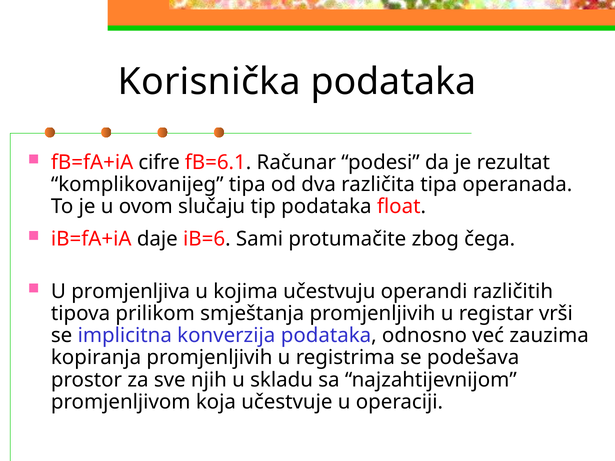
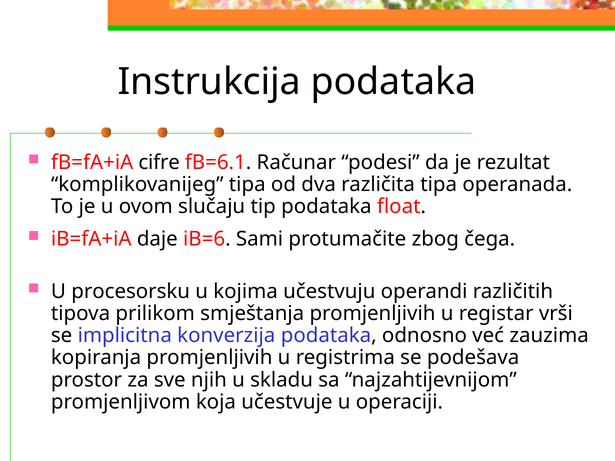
Korisnička: Korisnička -> Instrukcija
promjenljiva: promjenljiva -> procesorsku
